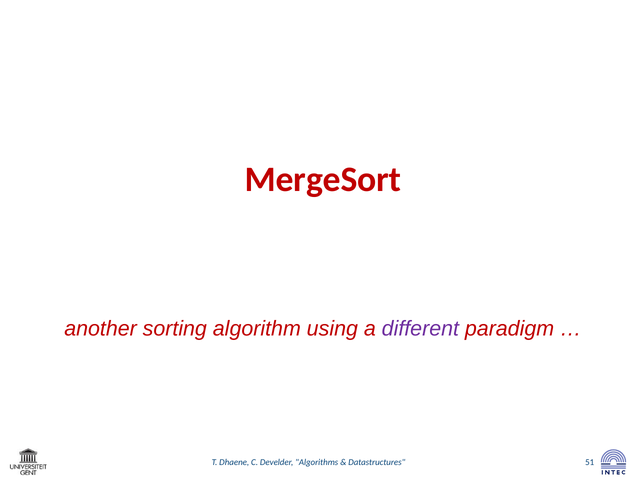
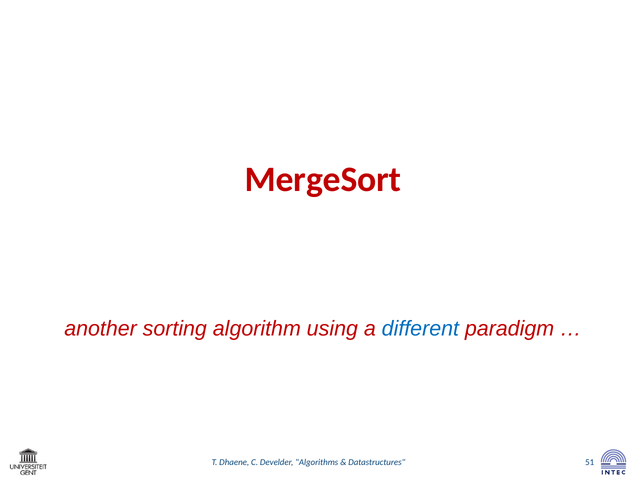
different colour: purple -> blue
